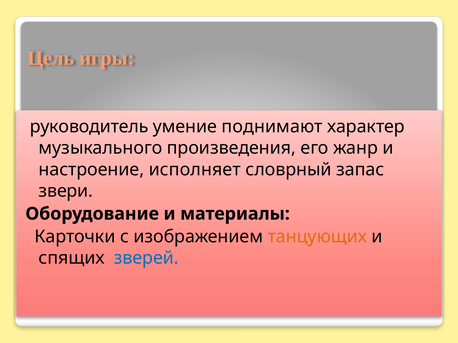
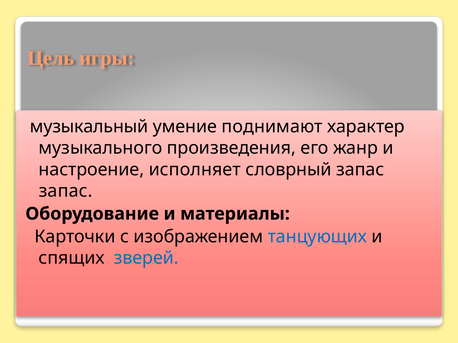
руководитель: руководитель -> музыкальный
звери at (66, 191): звери -> запас
танцующих colour: orange -> blue
